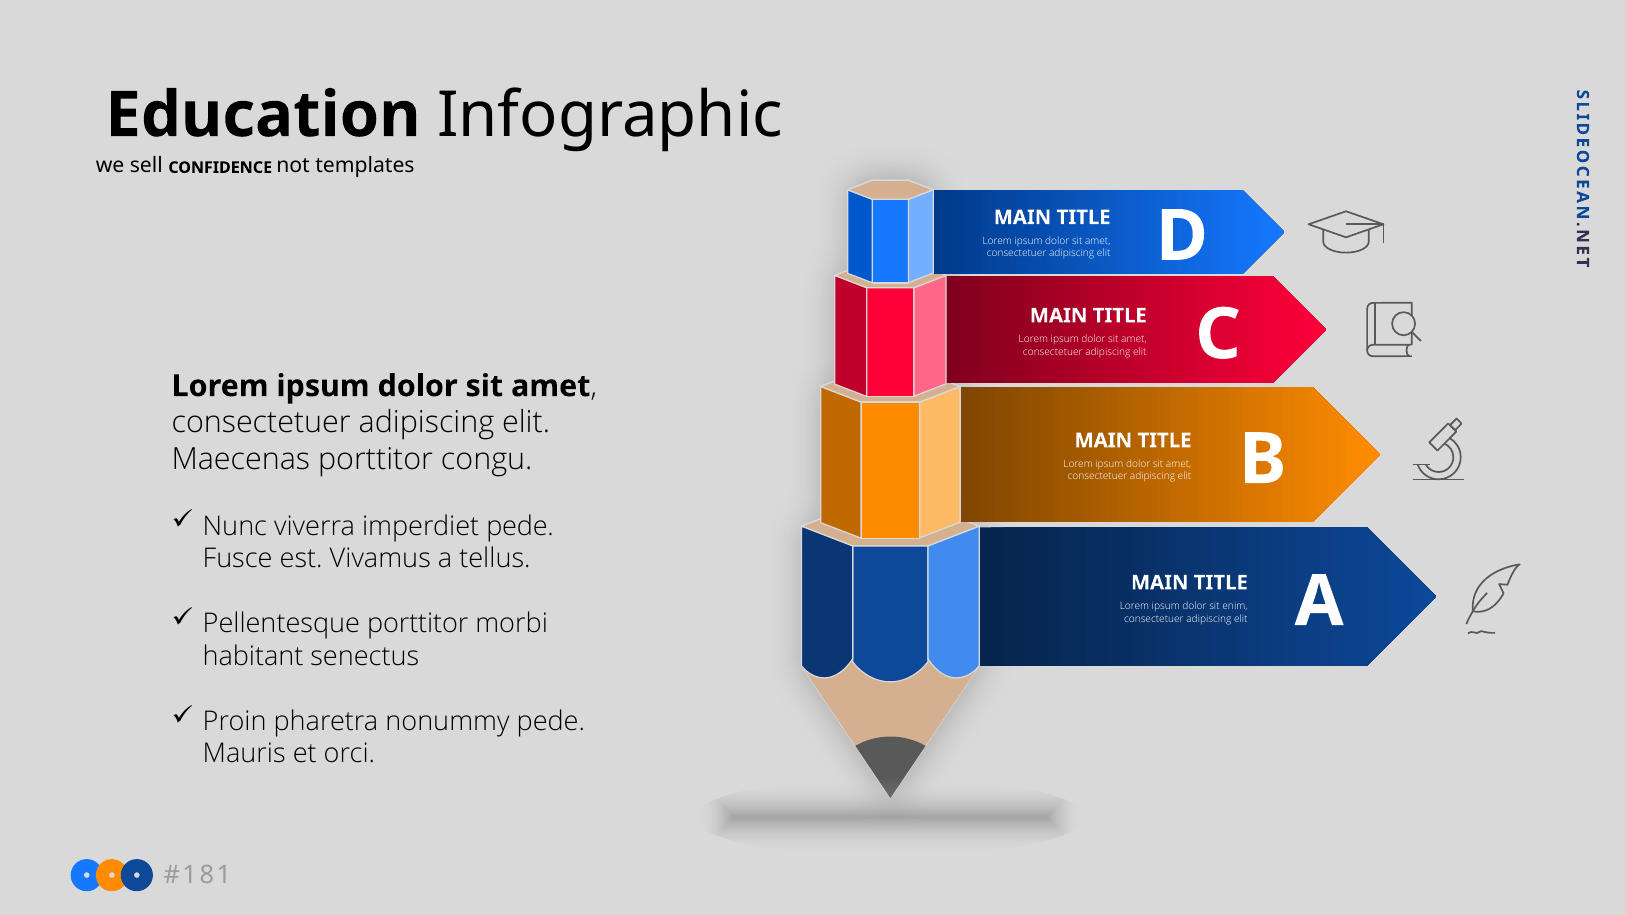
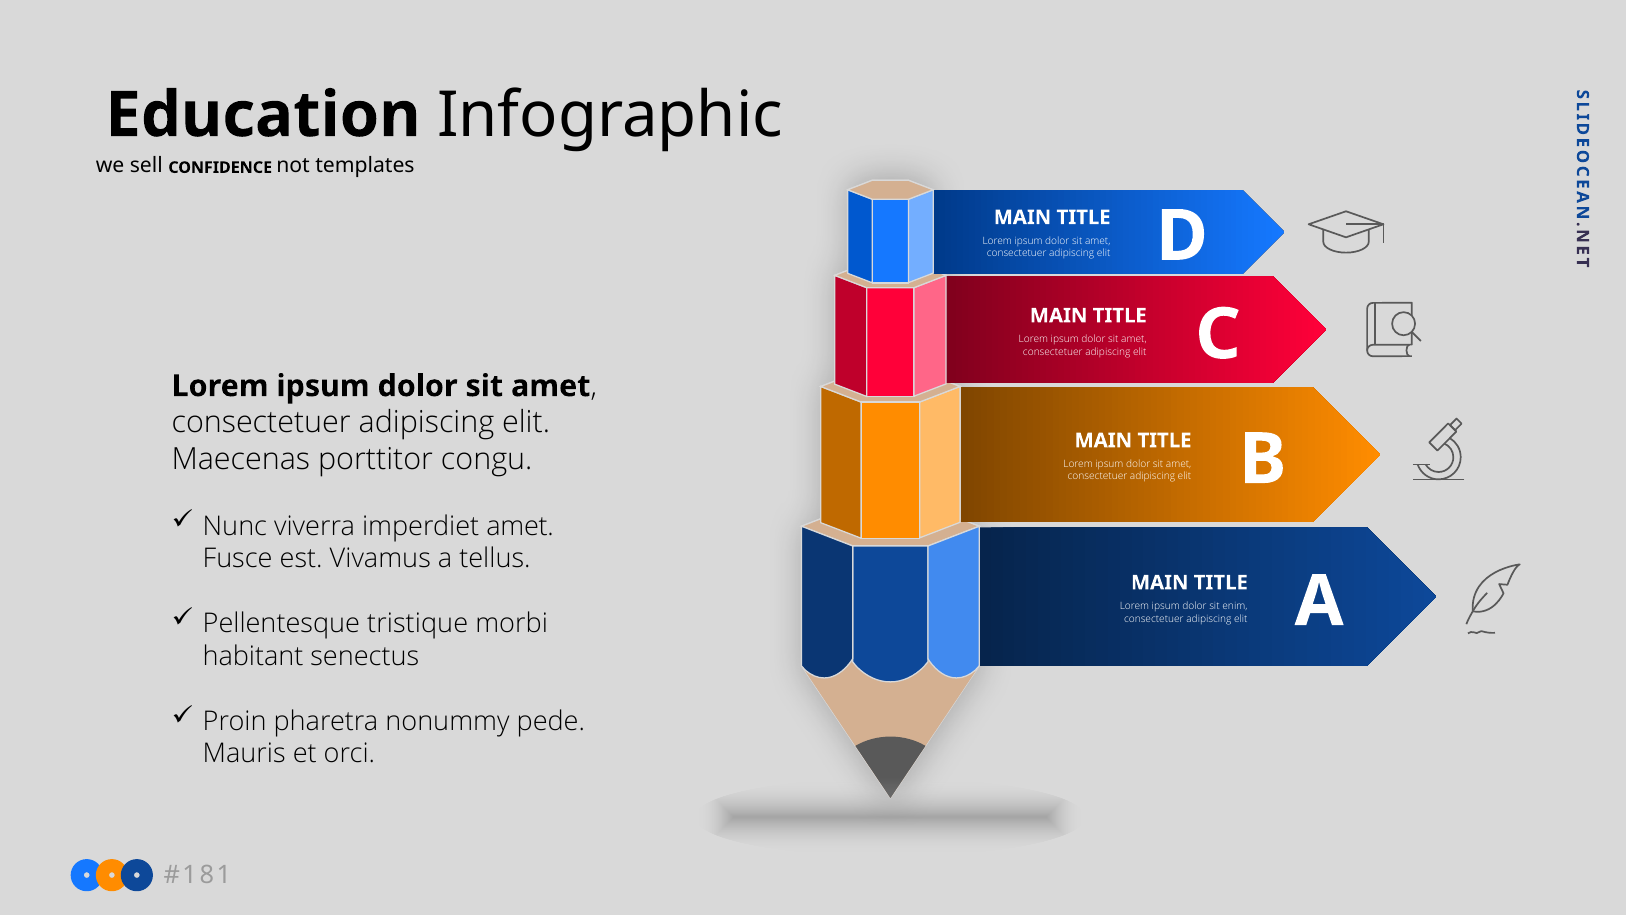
imperdiet pede: pede -> amet
Pellentesque porttitor: porttitor -> tristique
